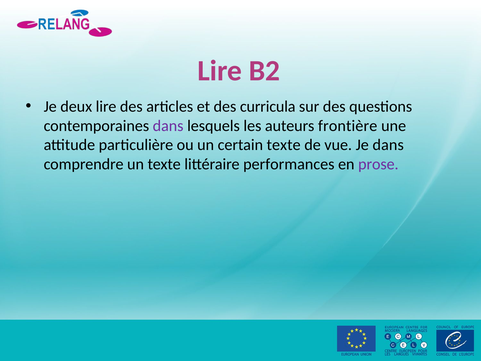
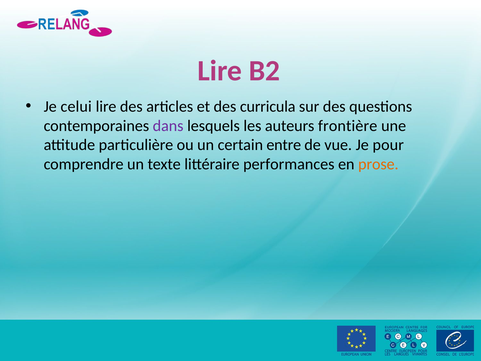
deux: deux -> celui
certain texte: texte -> entre
Je dans: dans -> pour
prose colour: purple -> orange
